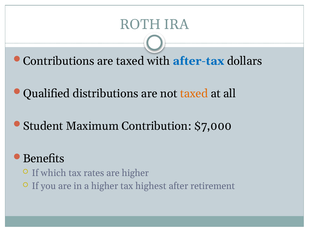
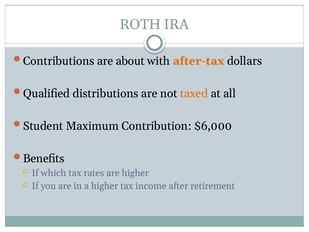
are taxed: taxed -> about
after-tax colour: blue -> orange
$7,000: $7,000 -> $6,000
highest: highest -> income
